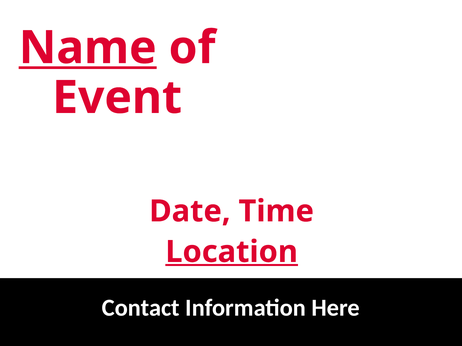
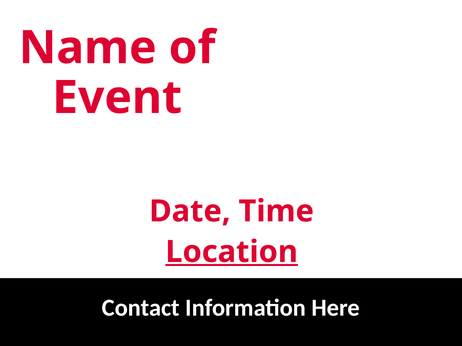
Name underline: present -> none
